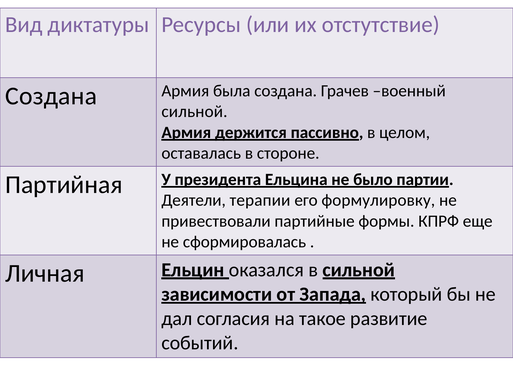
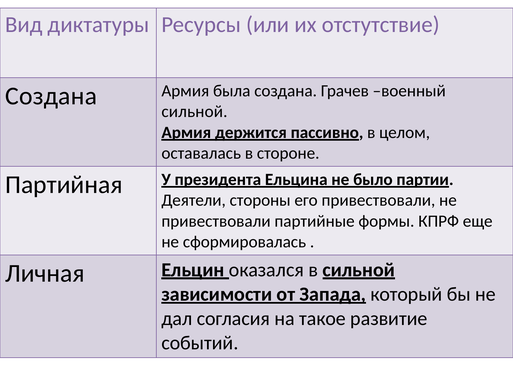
терапии: терапии -> стороны
его формулировку: формулировку -> привествовали
